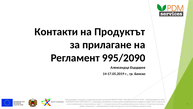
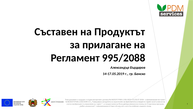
Контакти: Контакти -> Съставен
995/2090: 995/2090 -> 995/2088
